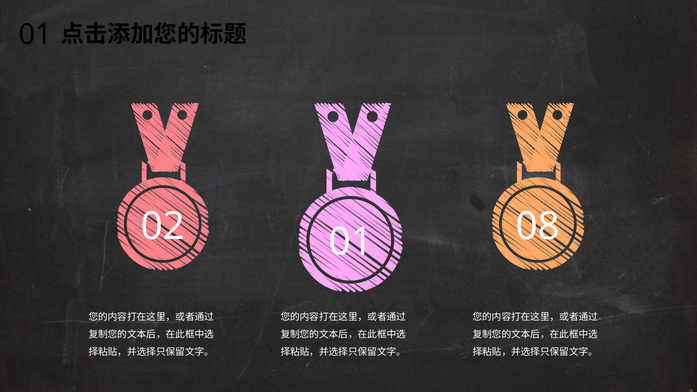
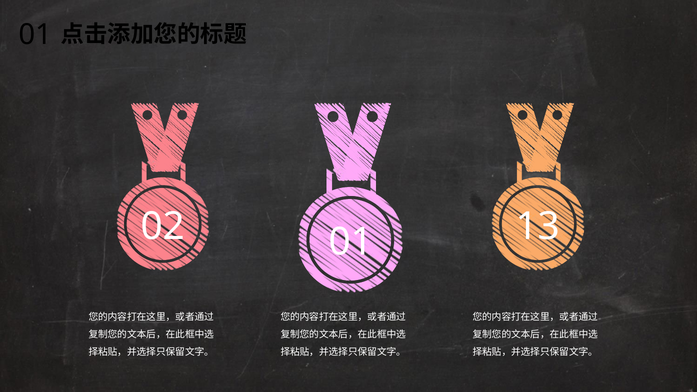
08: 08 -> 13
